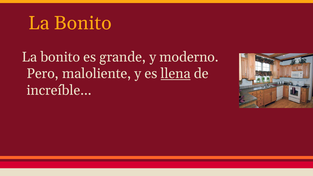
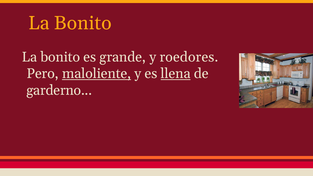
moderno: moderno -> roedores
maloliente underline: none -> present
increíble: increíble -> garderno
